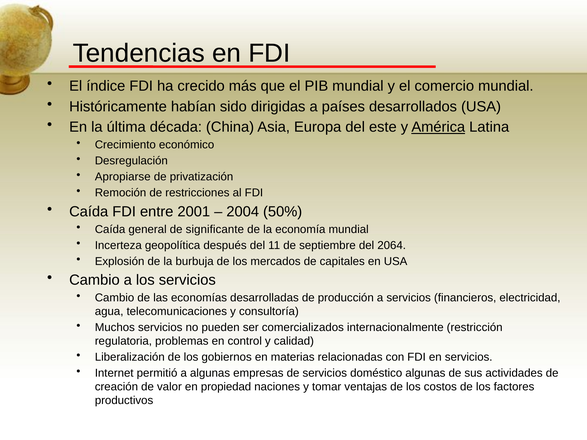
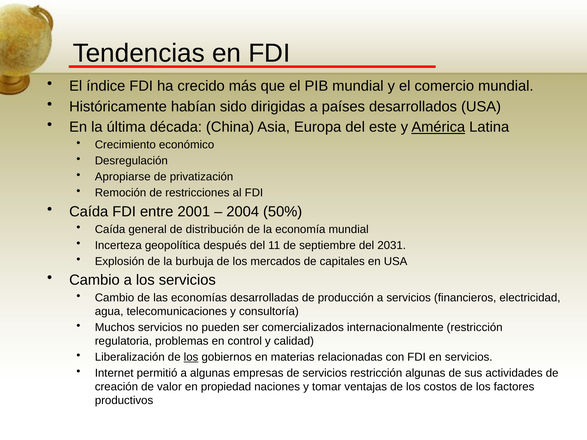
significante: significante -> distribución
2064: 2064 -> 2031
los at (191, 357) underline: none -> present
servicios doméstico: doméstico -> restricción
